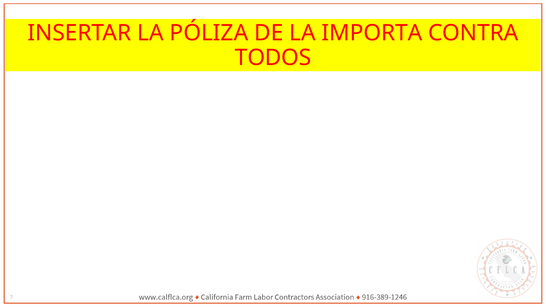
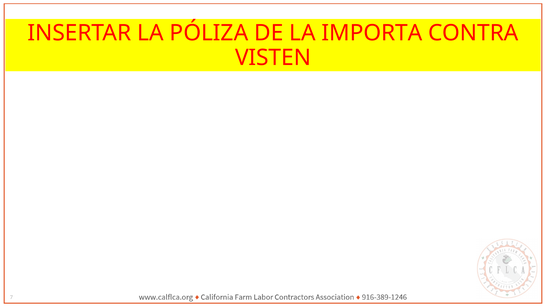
TODOS: TODOS -> VISTEN
